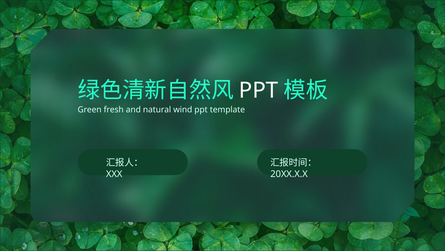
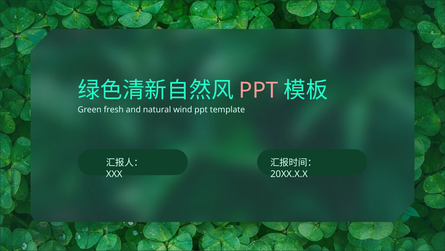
PPT at (259, 90) colour: white -> pink
